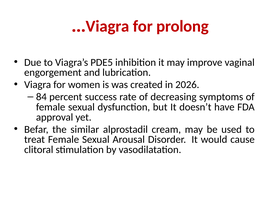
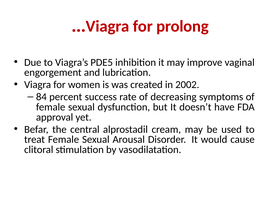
2026: 2026 -> 2002
similar: similar -> central
